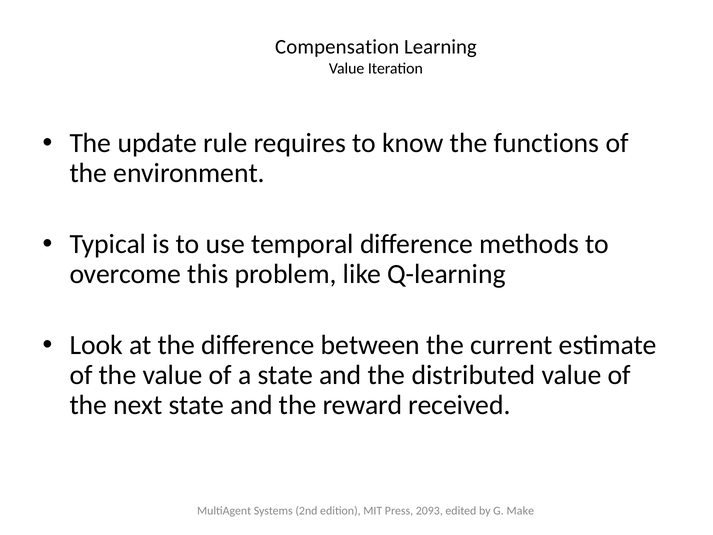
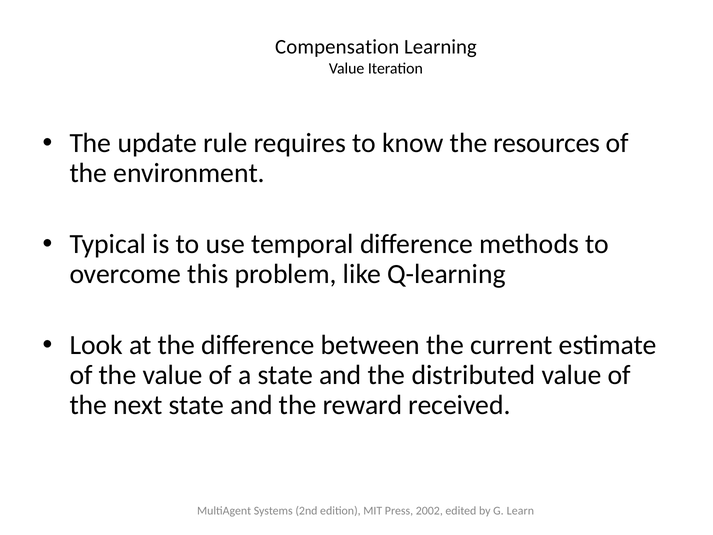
functions: functions -> resources
2093: 2093 -> 2002
Make: Make -> Learn
